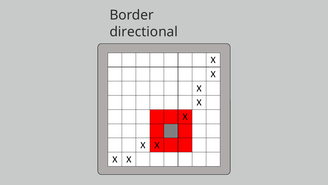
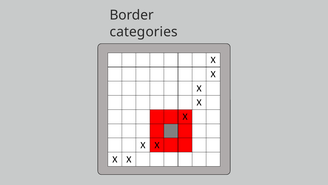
directional: directional -> categories
